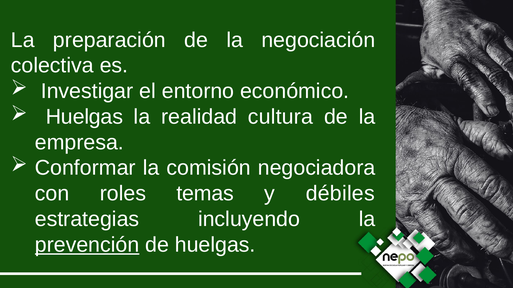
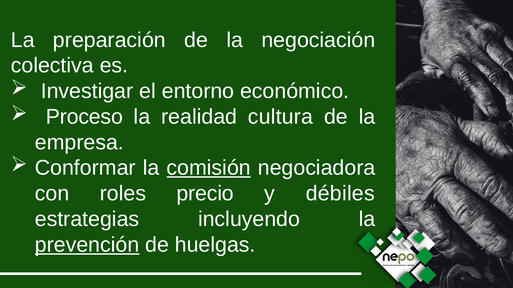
Huelgas at (84, 117): Huelgas -> Proceso
comisión underline: none -> present
temas: temas -> precio
